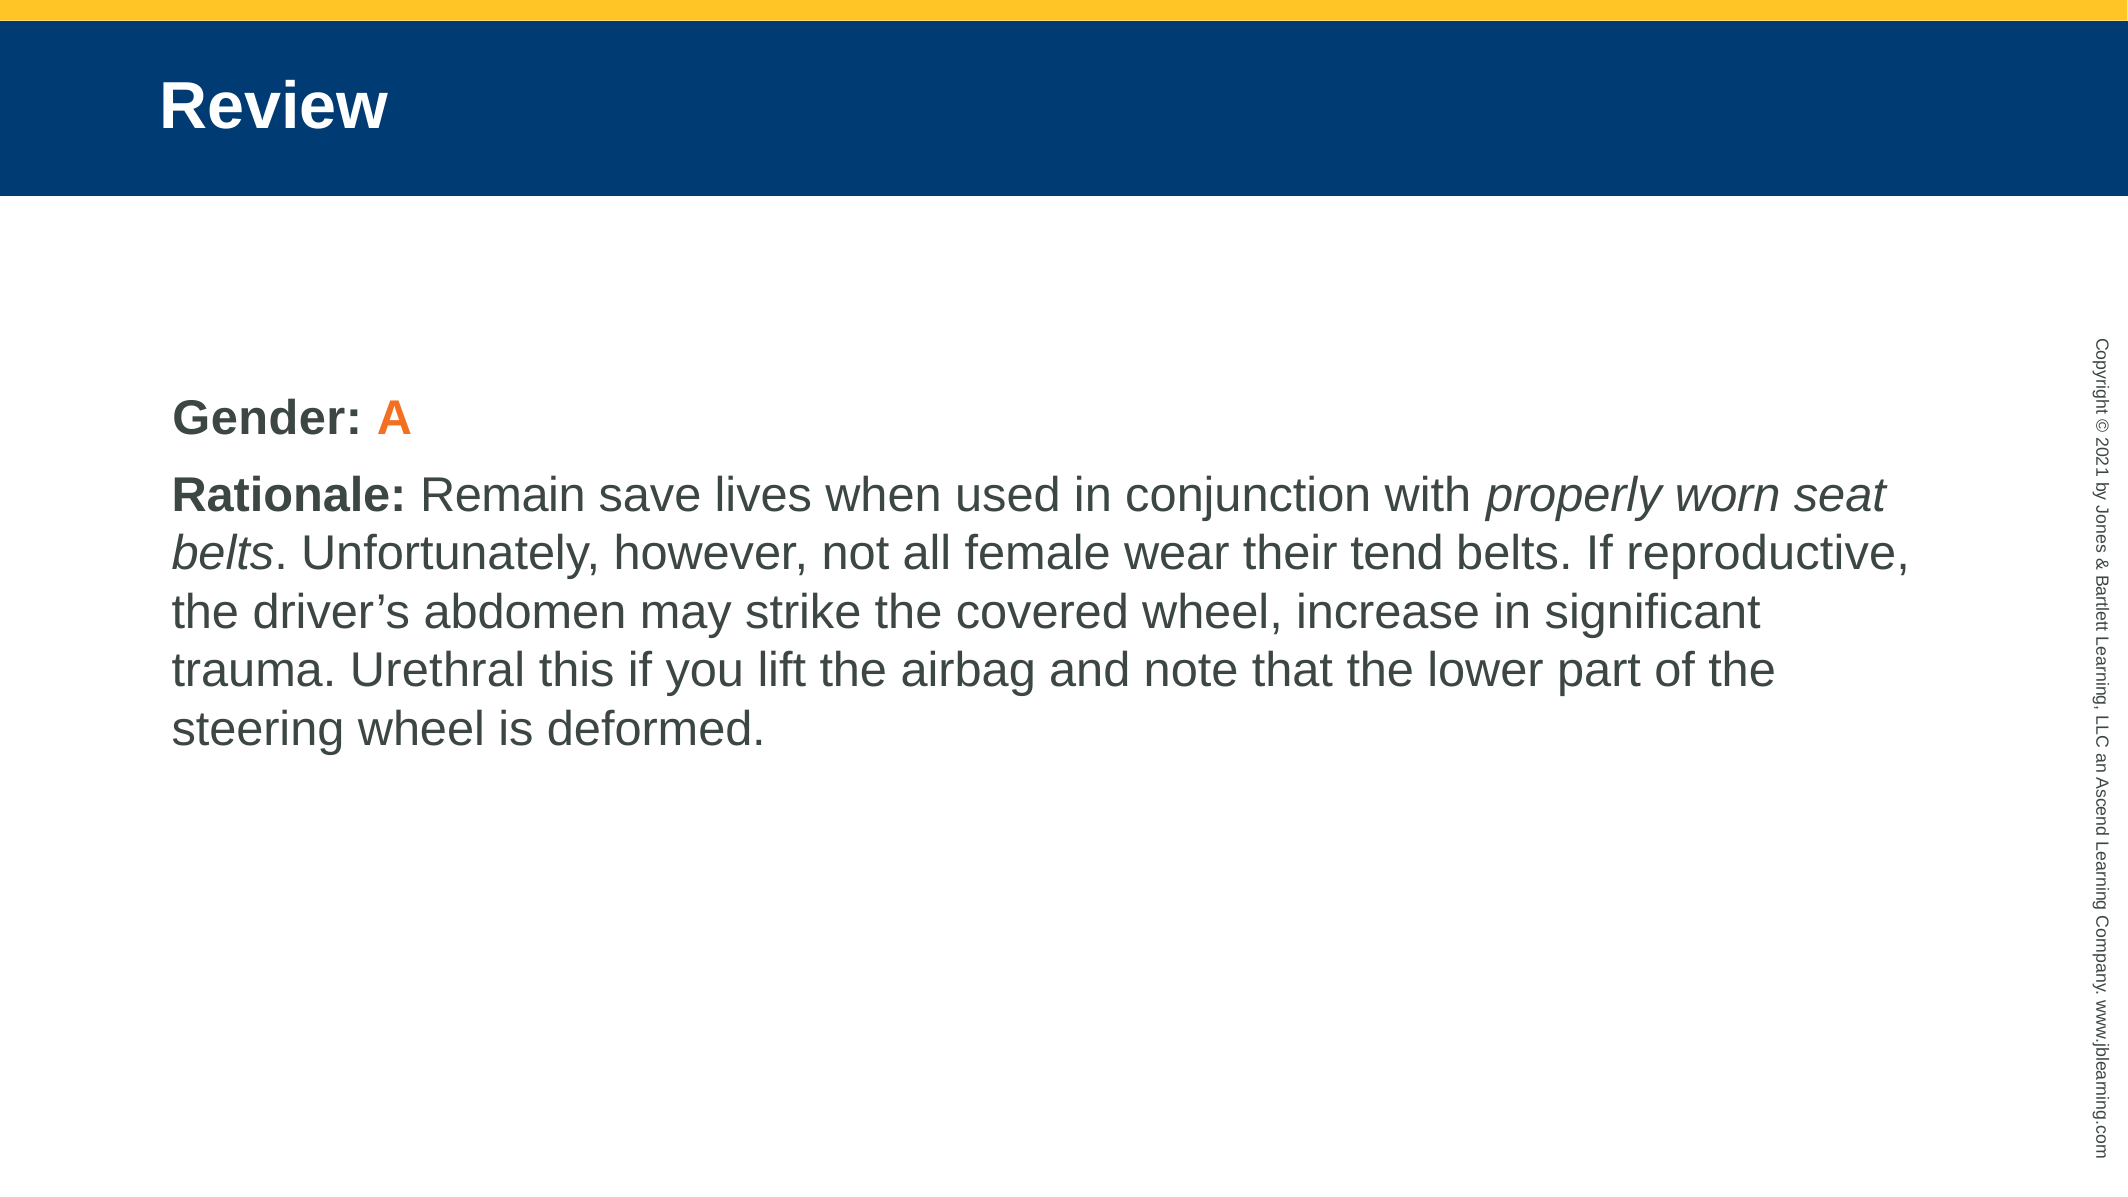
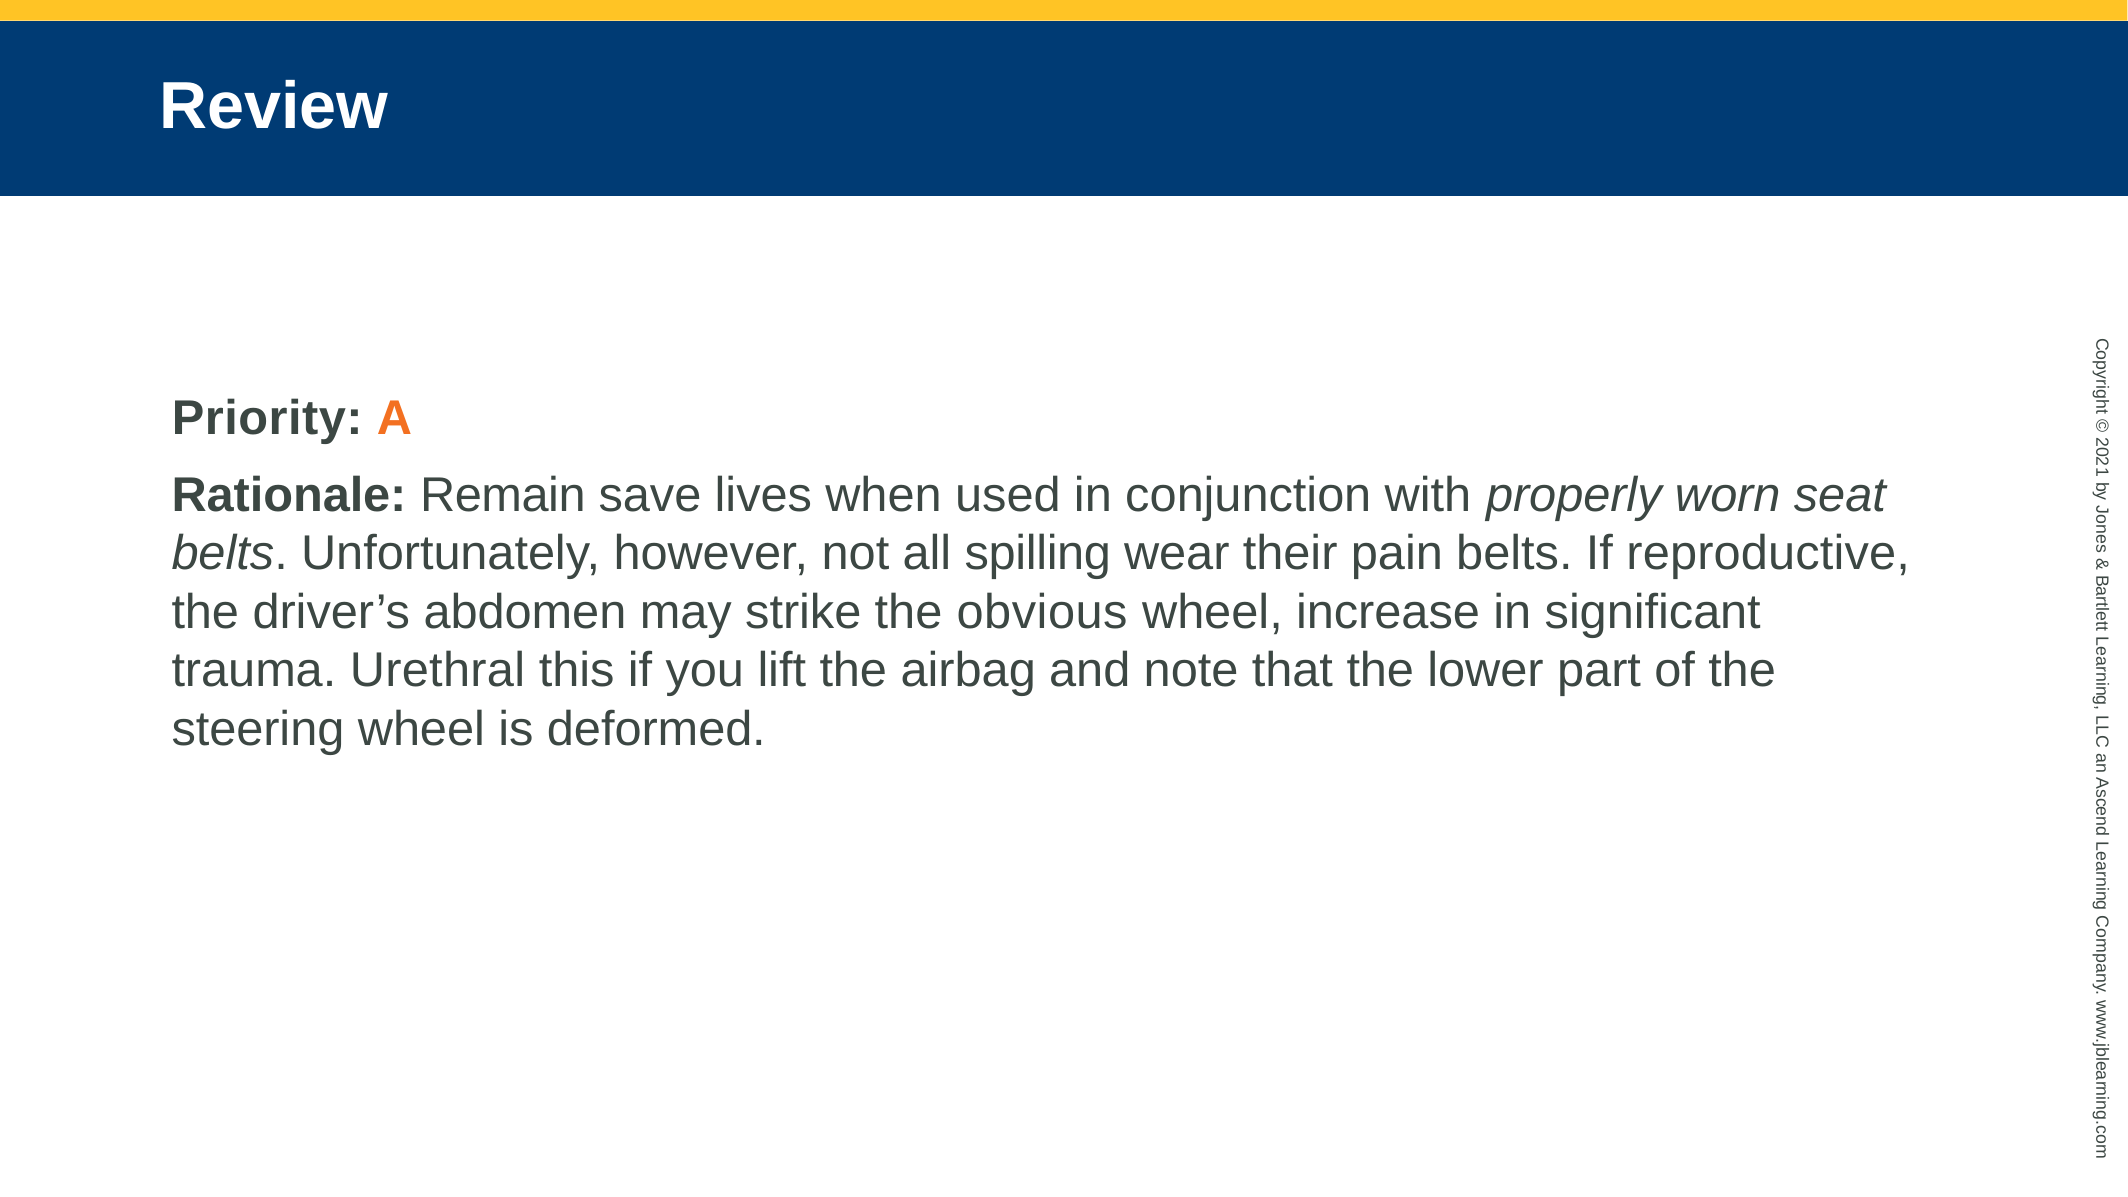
Gender: Gender -> Priority
female: female -> spilling
tend: tend -> pain
covered: covered -> obvious
